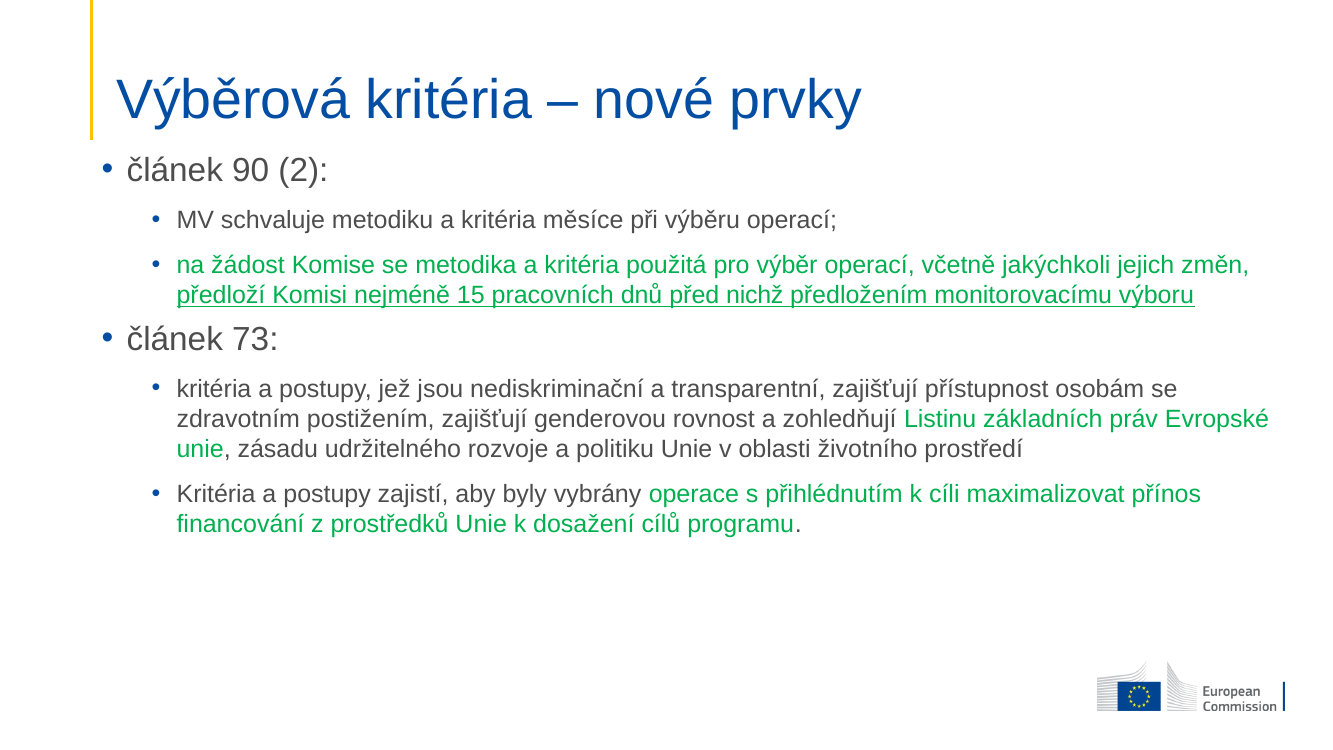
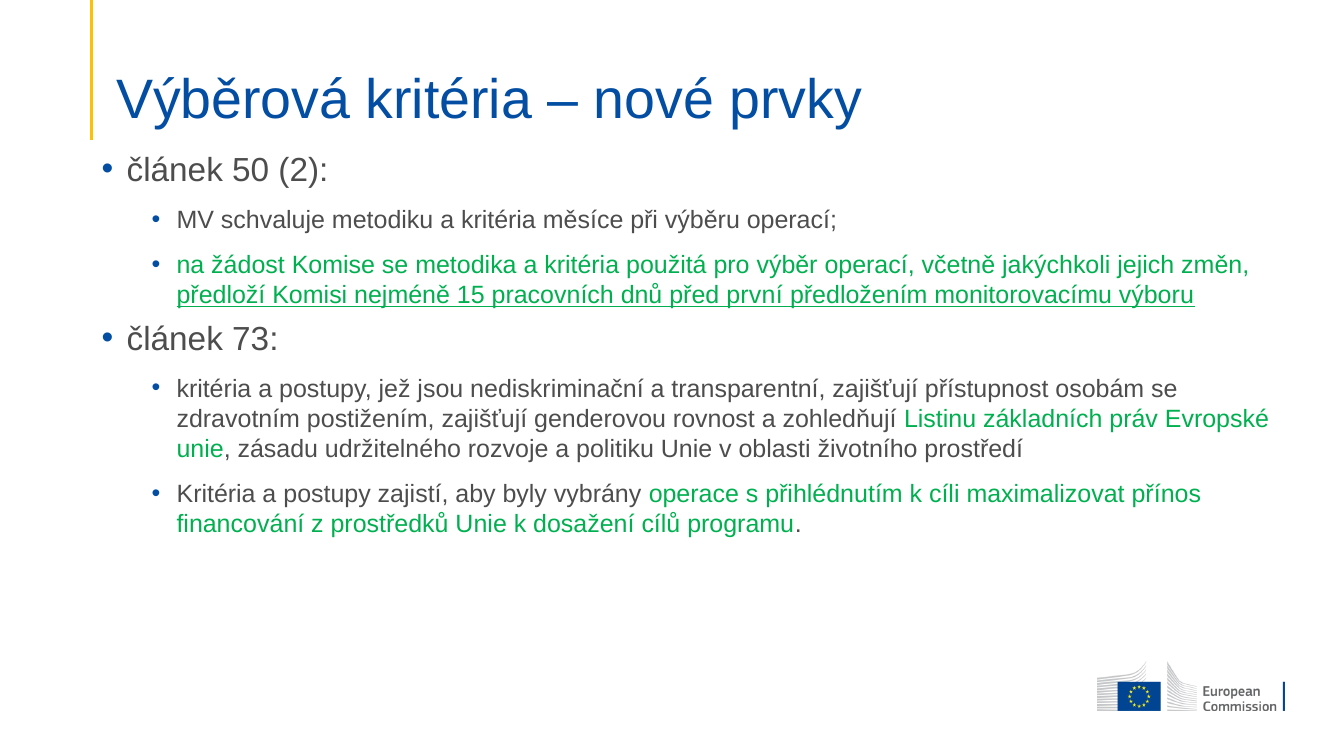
90: 90 -> 50
nichž: nichž -> první
